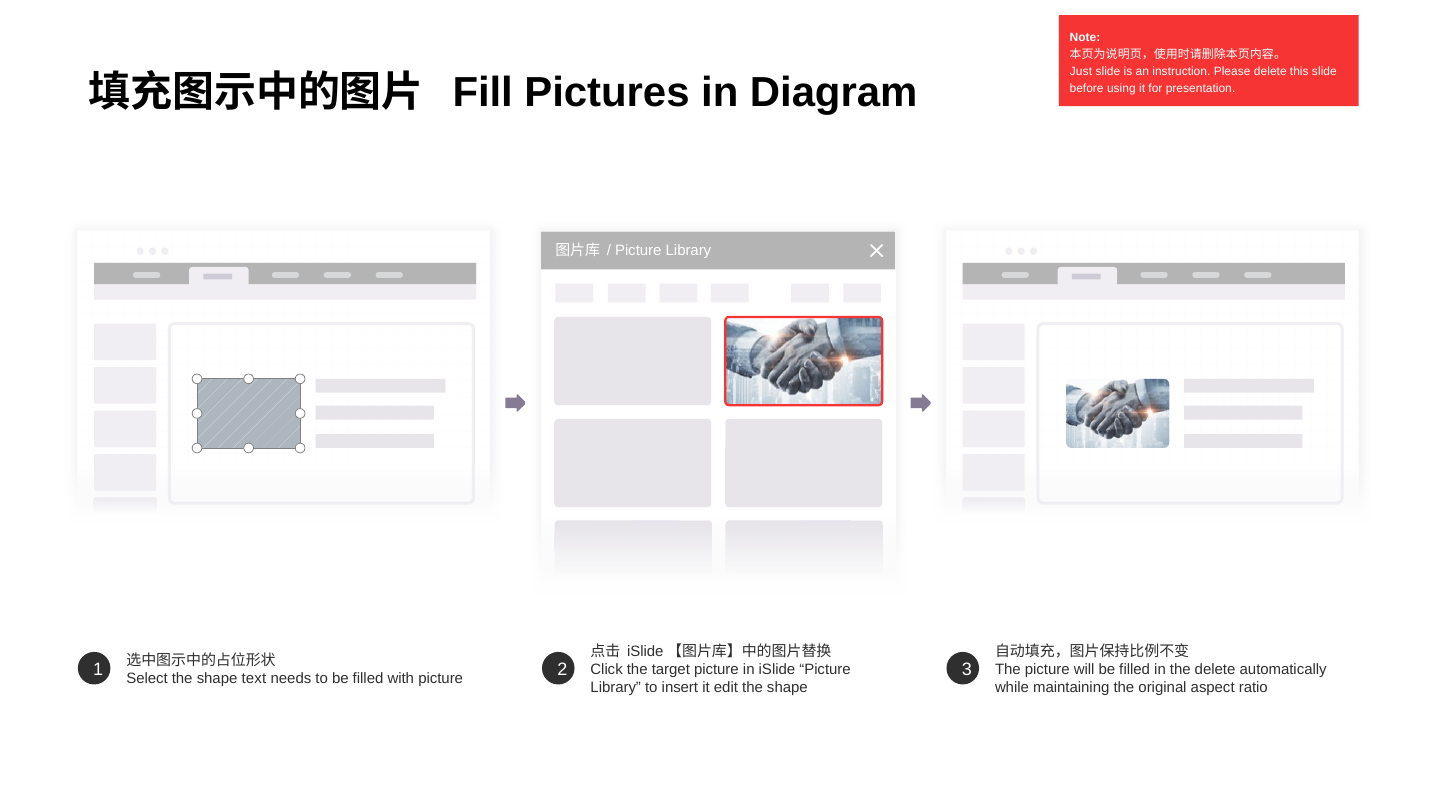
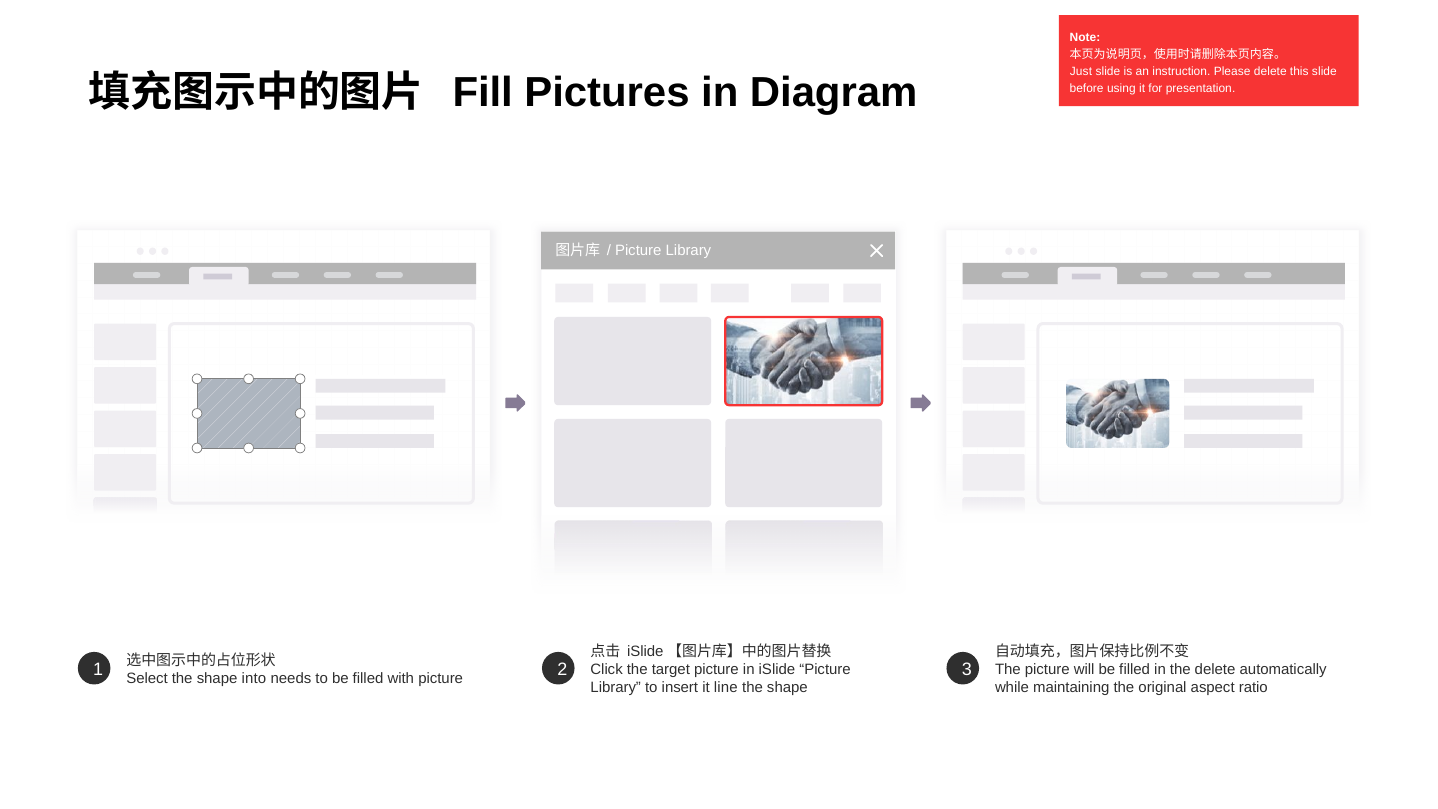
text: text -> into
edit: edit -> line
